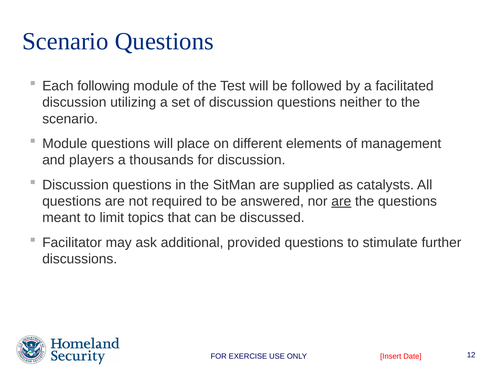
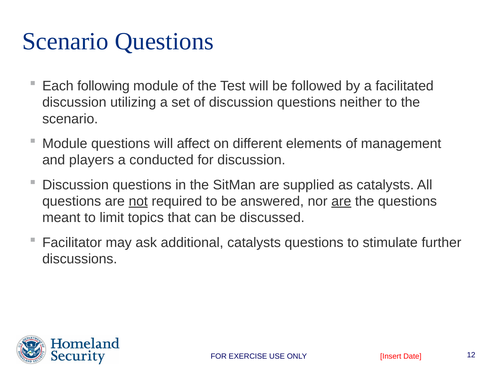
place: place -> affect
thousands: thousands -> conducted
not underline: none -> present
additional provided: provided -> catalysts
